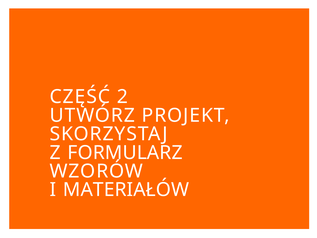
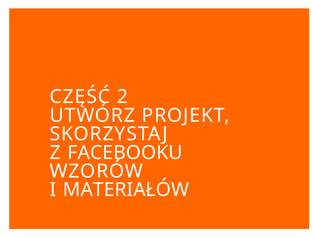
FORMULARZ: FORMULARZ -> FACEBOOKU
